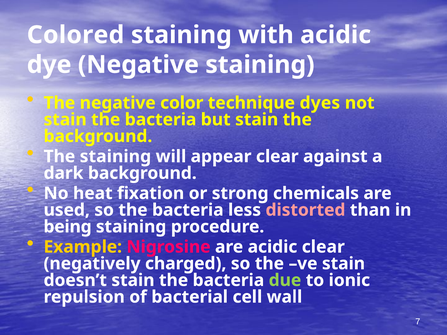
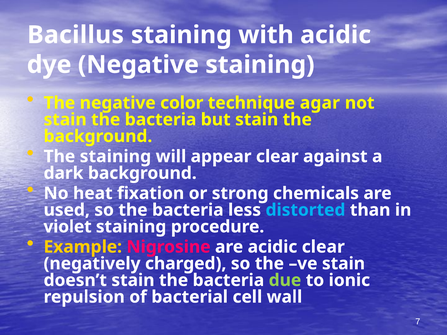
Colored: Colored -> Bacillus
dyes: dyes -> agar
distorted colour: pink -> light blue
being: being -> violet
